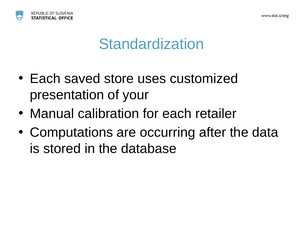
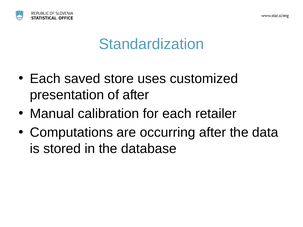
of your: your -> after
